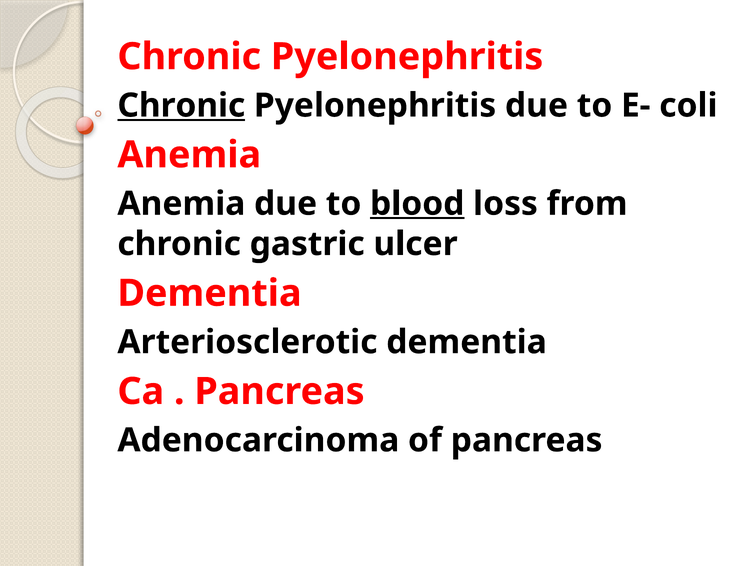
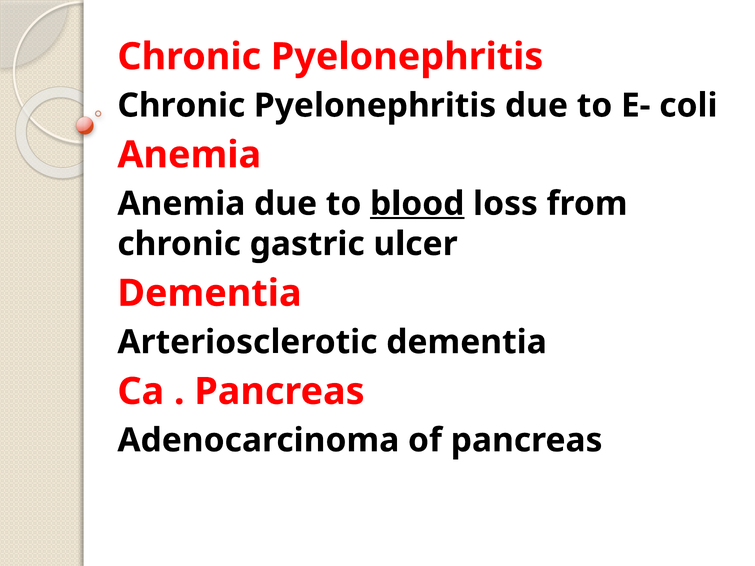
Chronic at (181, 106) underline: present -> none
